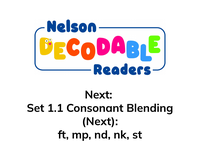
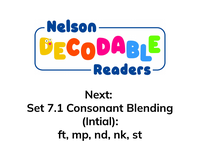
1.1: 1.1 -> 7.1
Next at (100, 121): Next -> Intial
